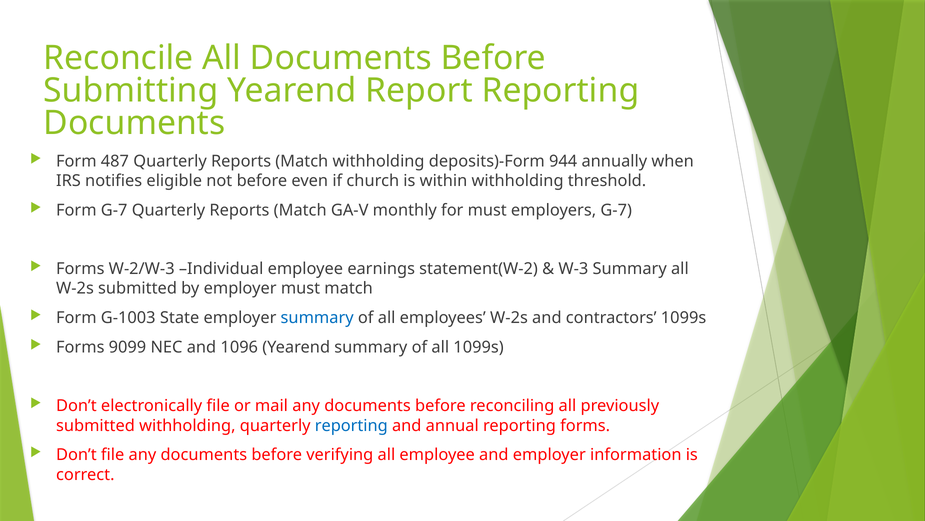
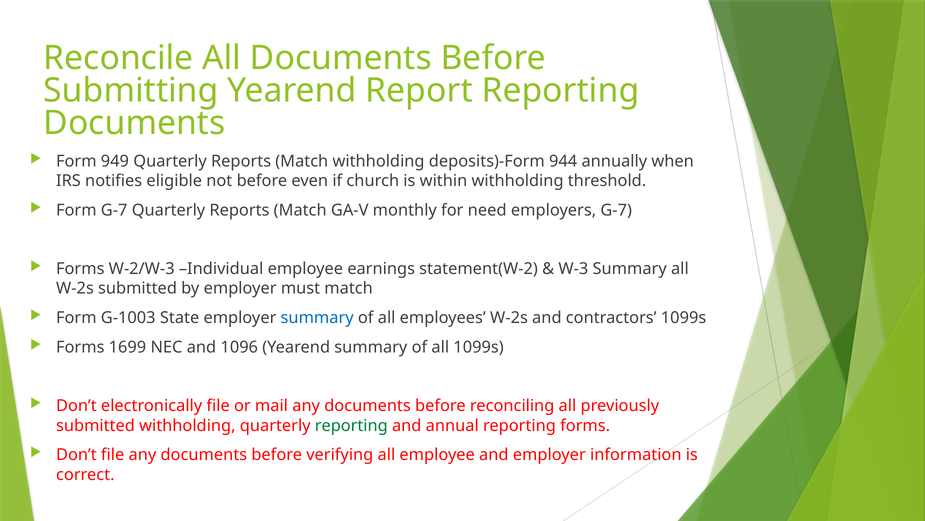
487: 487 -> 949
for must: must -> need
9099: 9099 -> 1699
reporting at (351, 425) colour: blue -> green
